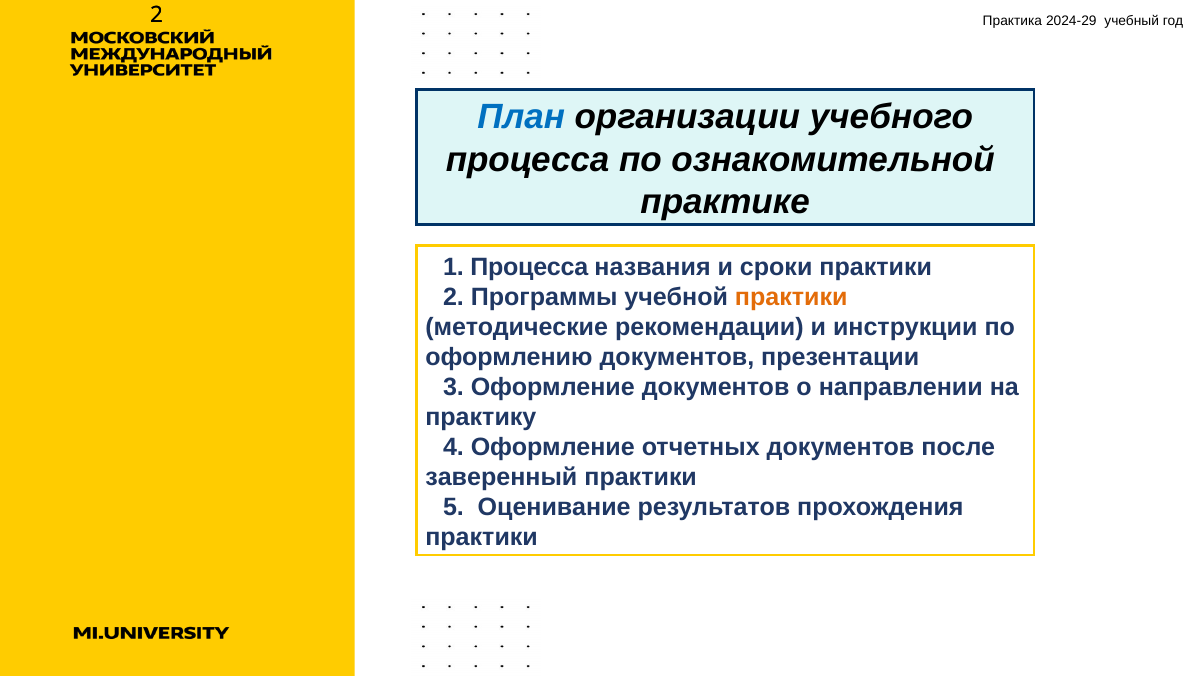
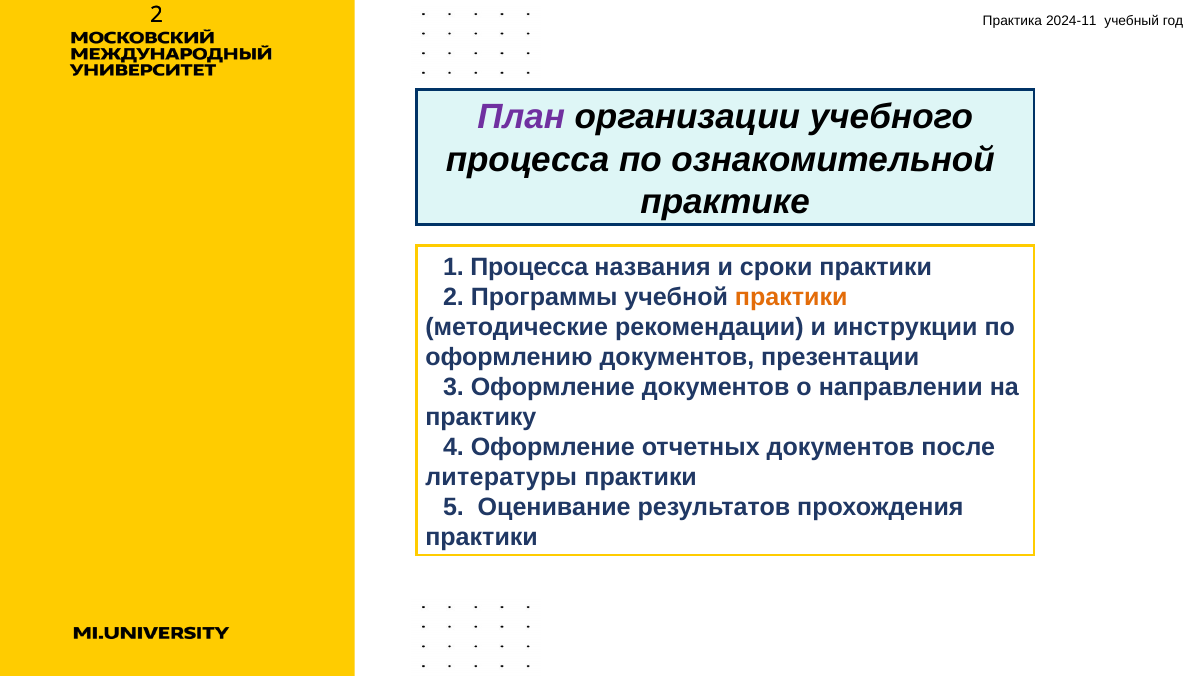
2024-29: 2024-29 -> 2024-11
План colour: blue -> purple
заверенный: заверенный -> литературы
